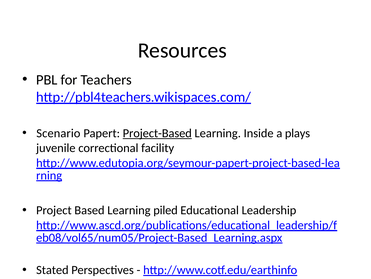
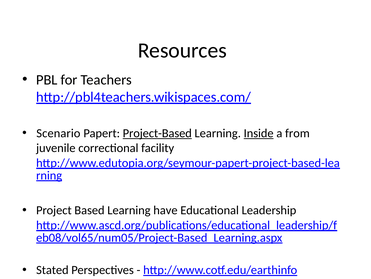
Inside underline: none -> present
plays: plays -> from
piled: piled -> have
